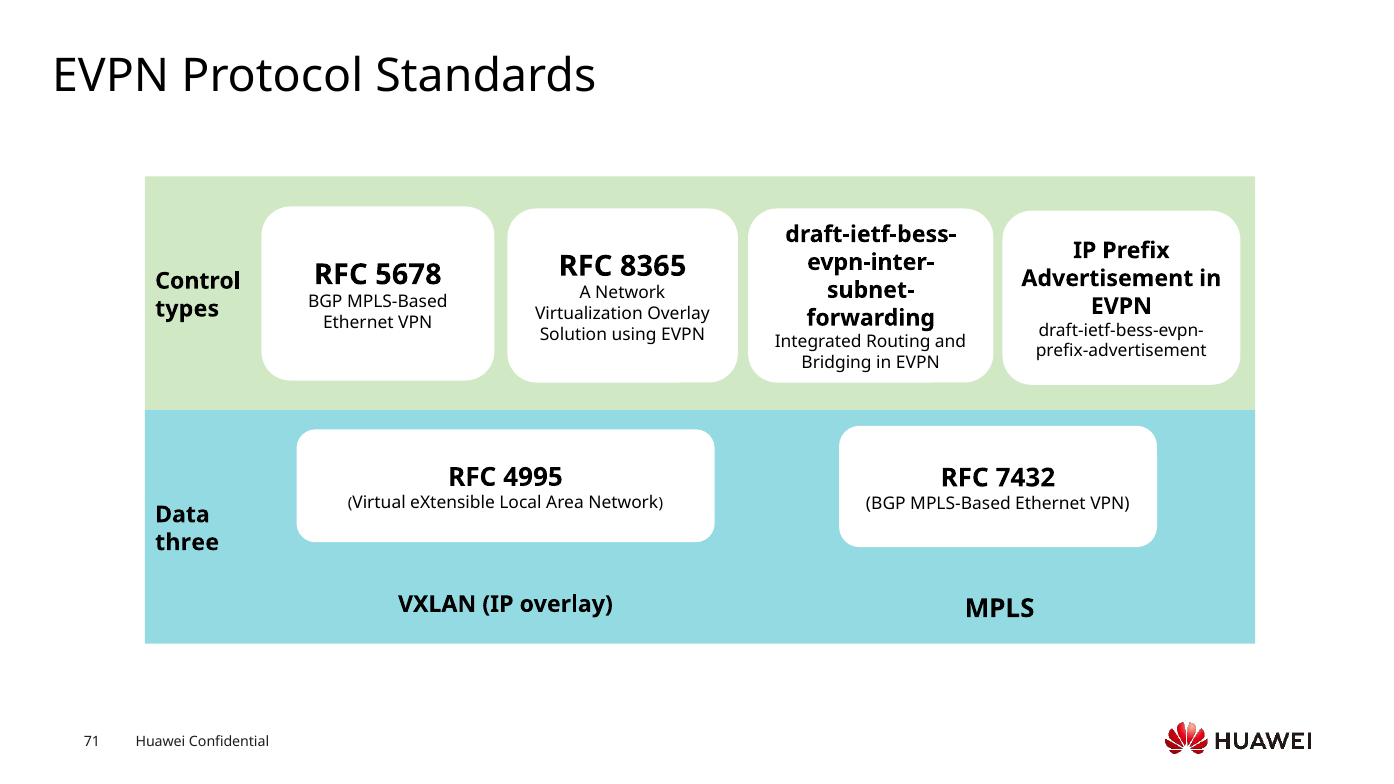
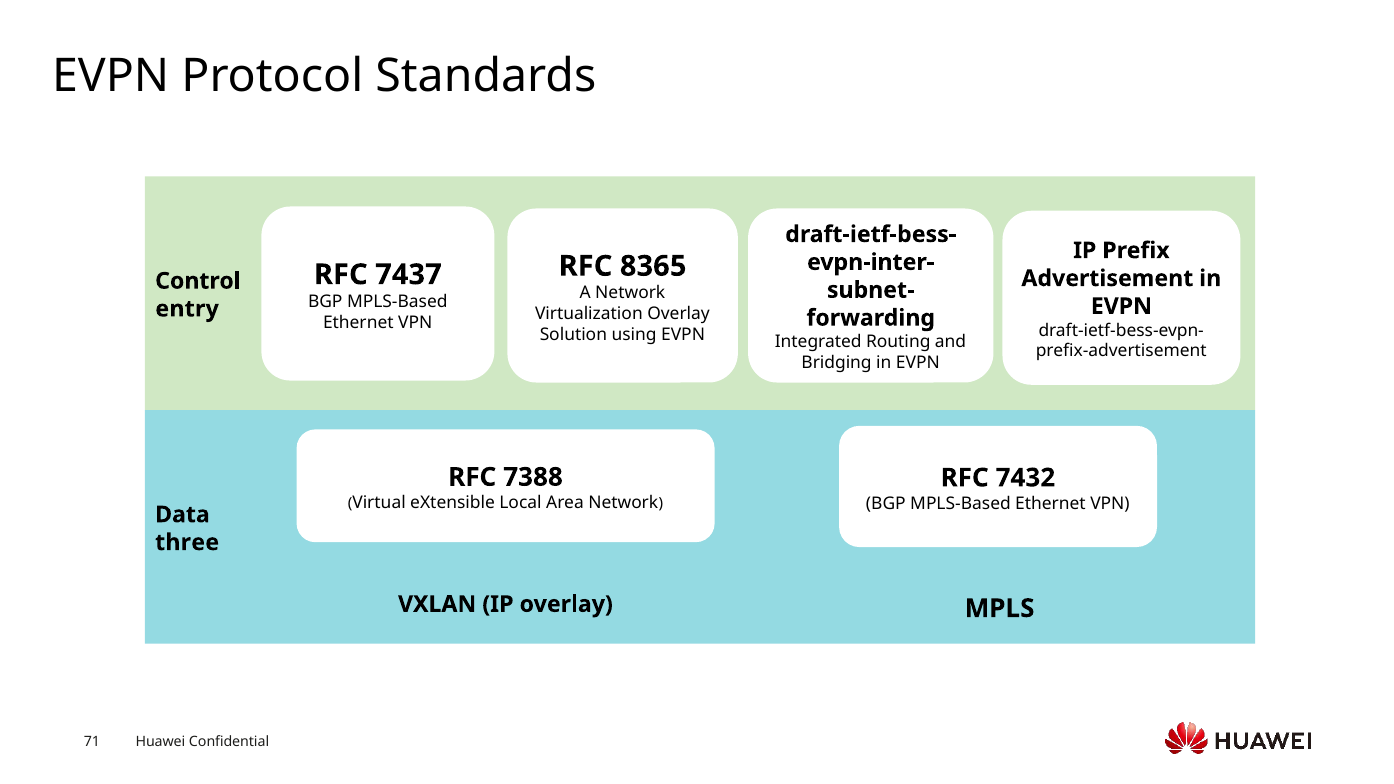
5678: 5678 -> 7437
types: types -> entry
4995: 4995 -> 7388
